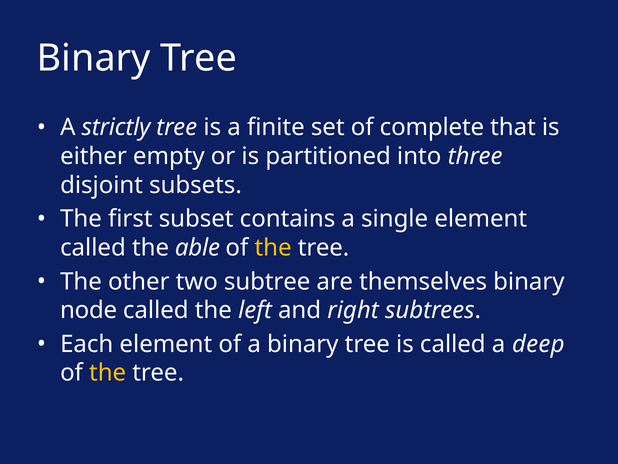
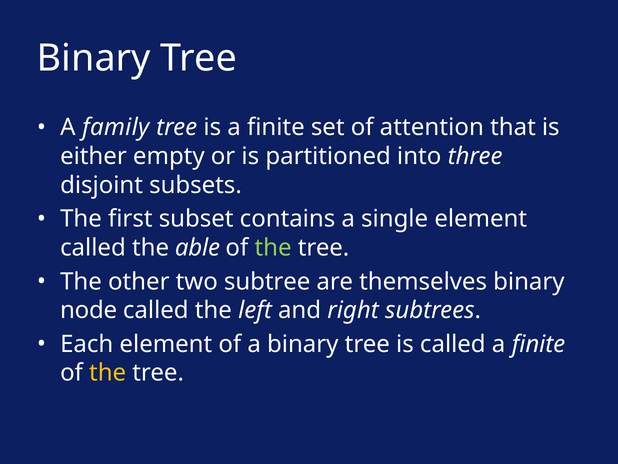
strictly: strictly -> family
complete: complete -> attention
the at (273, 248) colour: yellow -> light green
called a deep: deep -> finite
